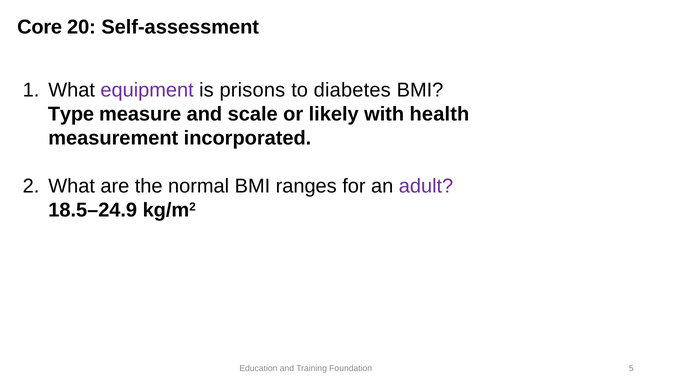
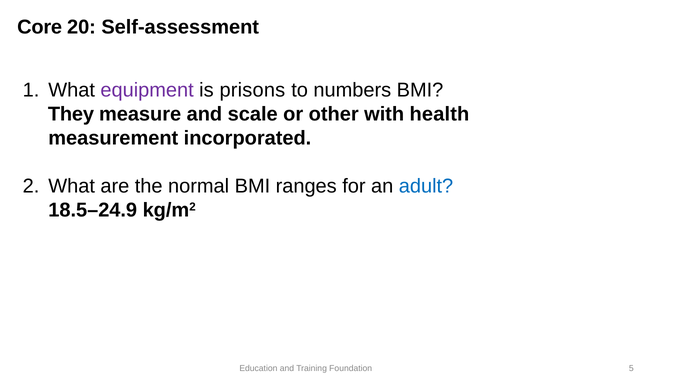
diabetes: diabetes -> numbers
Type: Type -> They
likely: likely -> other
adult colour: purple -> blue
